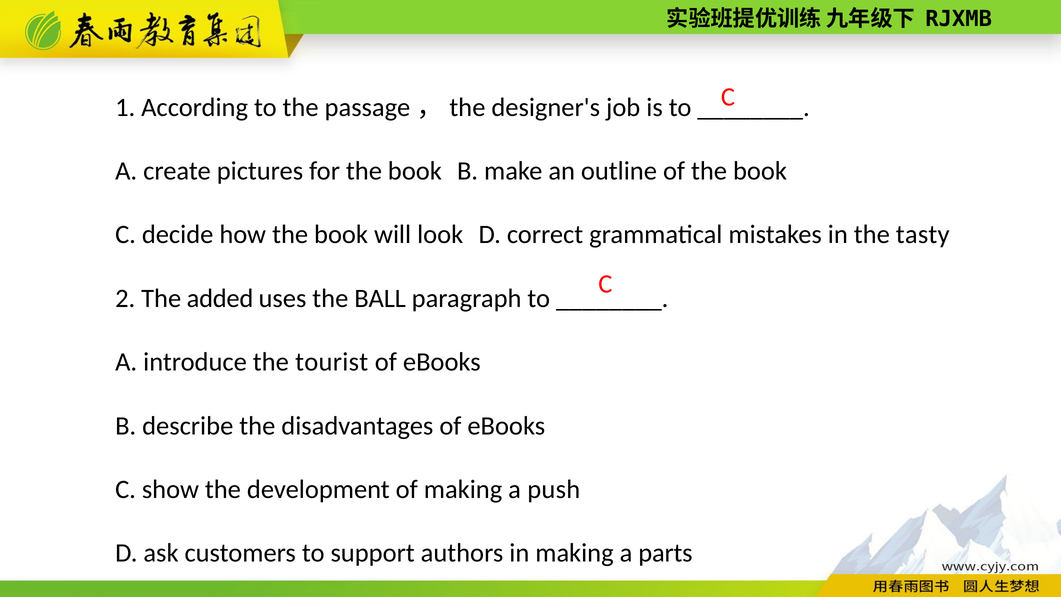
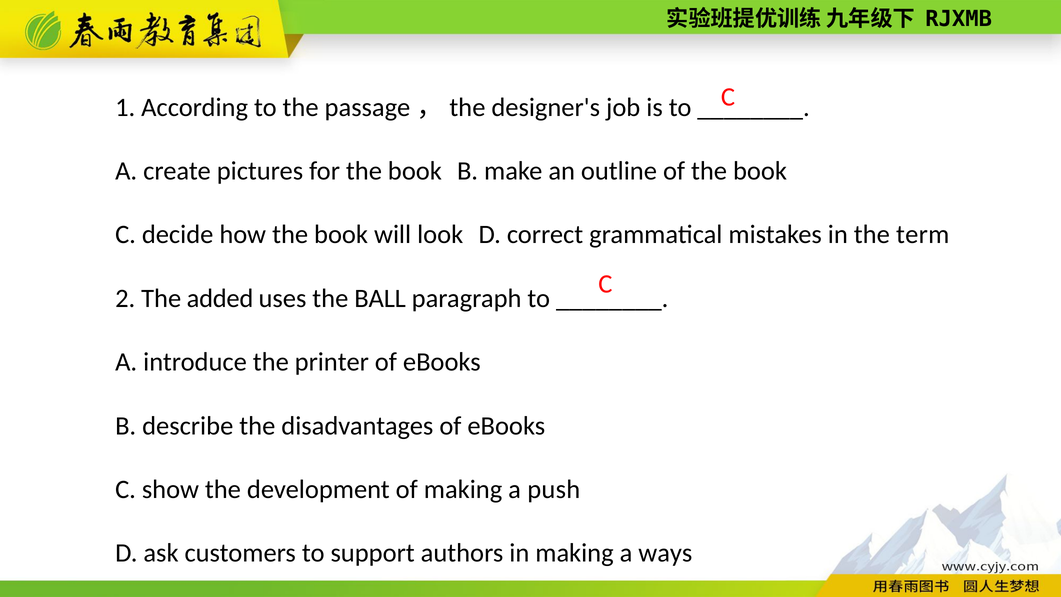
tasty: tasty -> term
tourist: tourist -> printer
parts: parts -> ways
